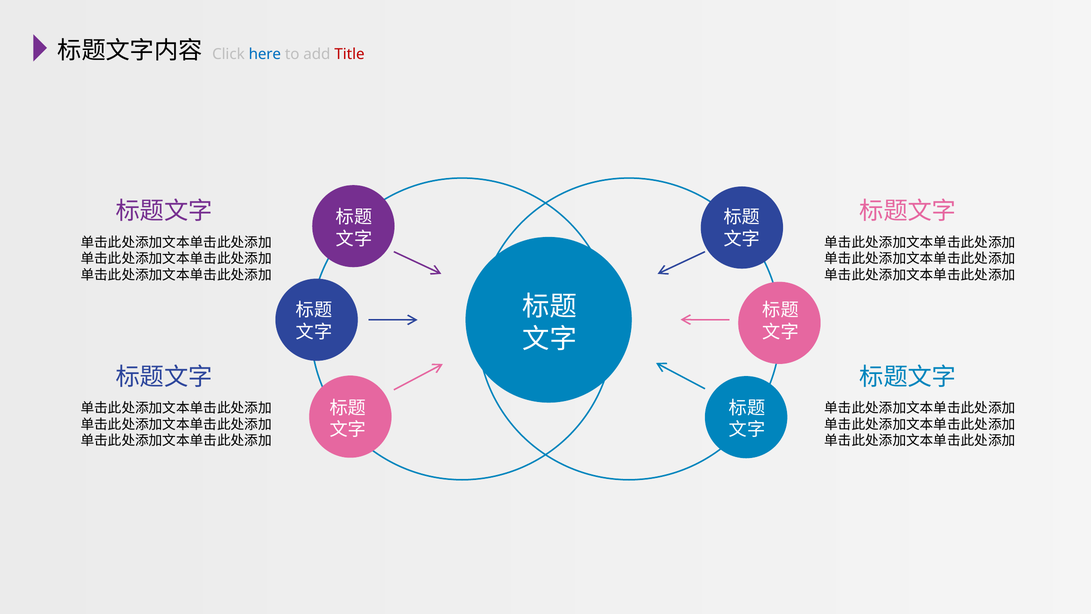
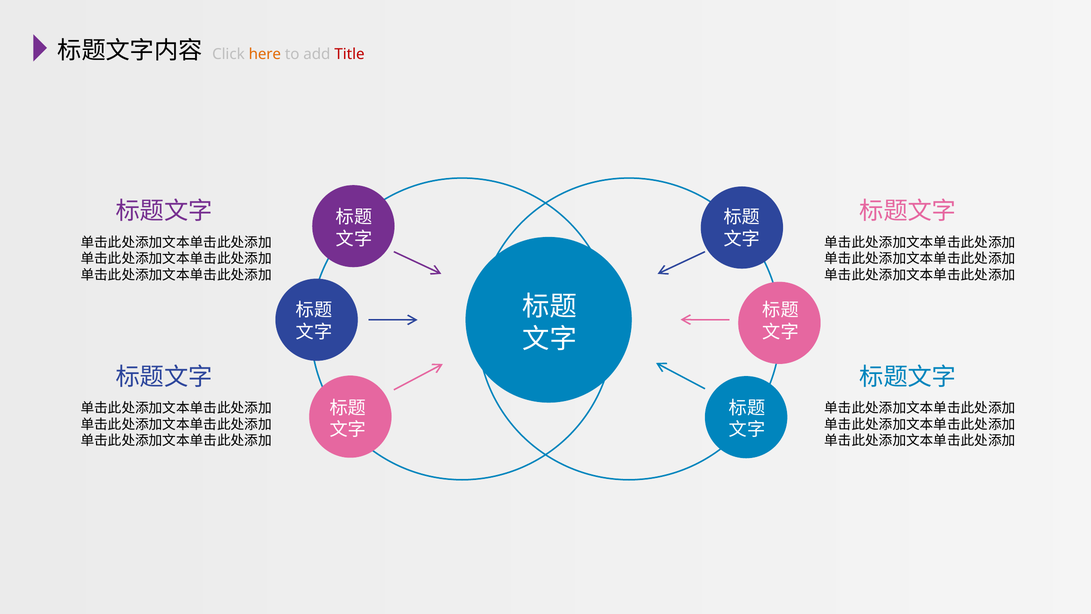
here colour: blue -> orange
